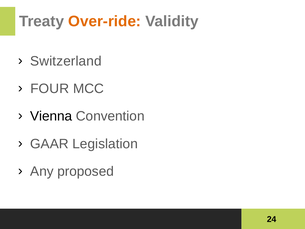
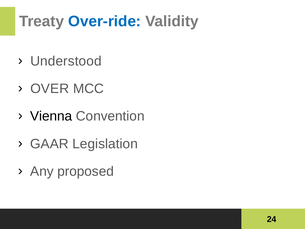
Over-ride colour: orange -> blue
Switzerland: Switzerland -> Understood
FOUR: FOUR -> OVER
